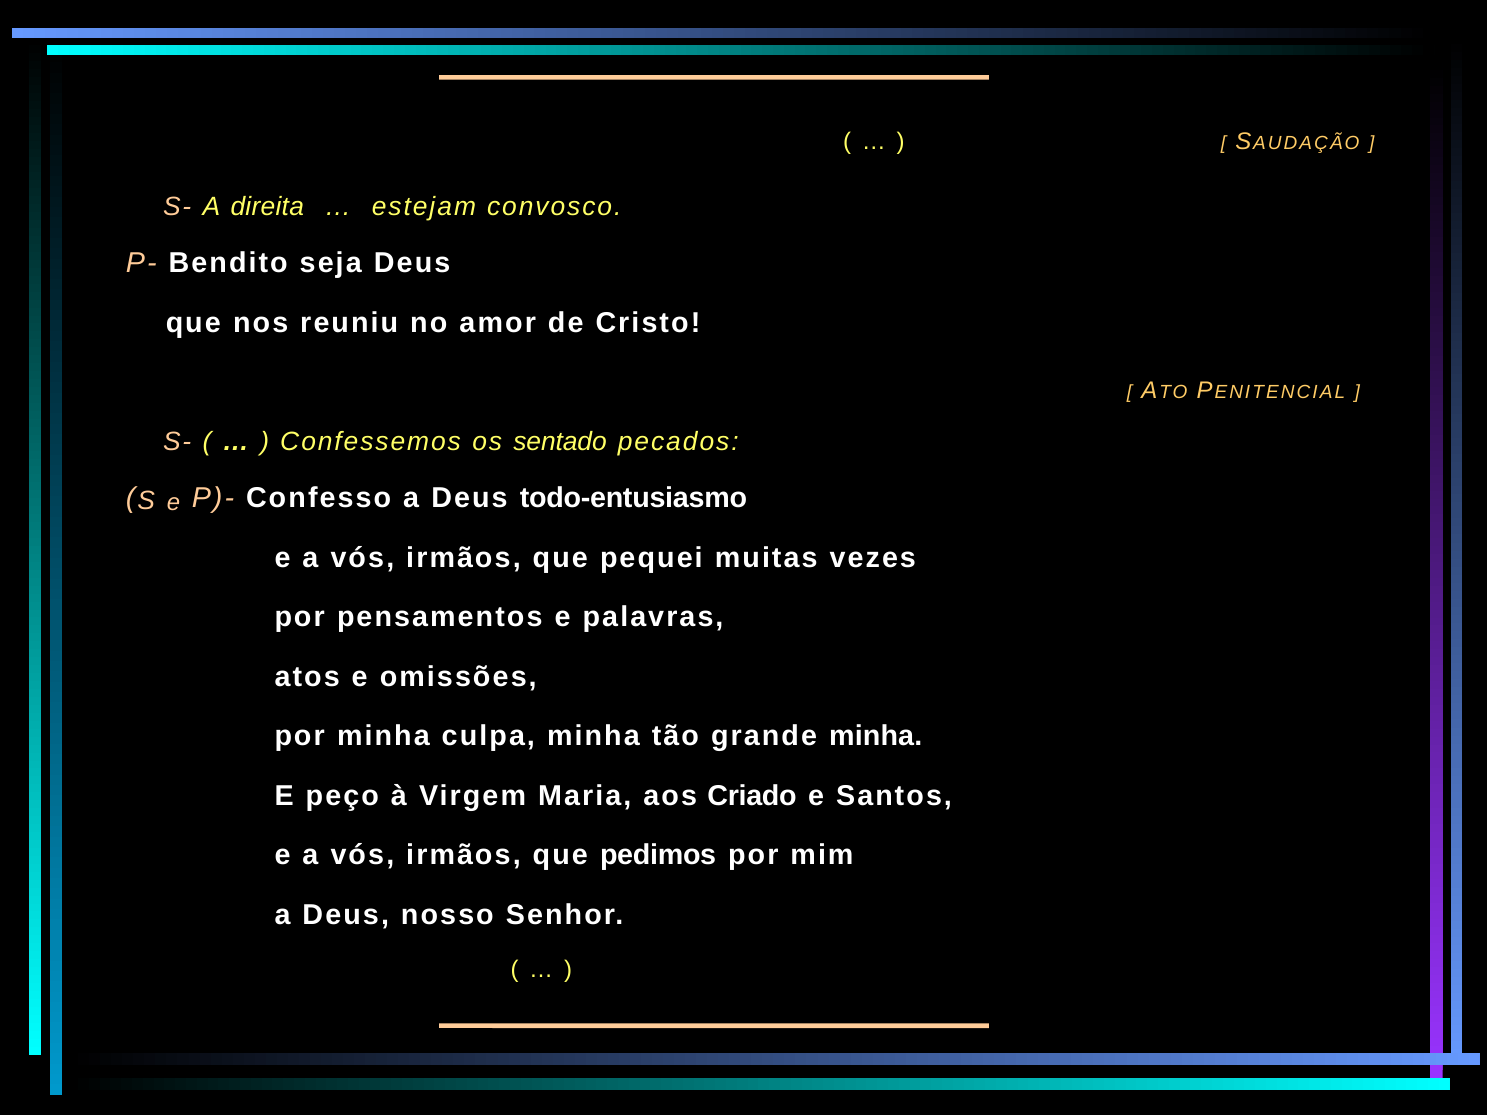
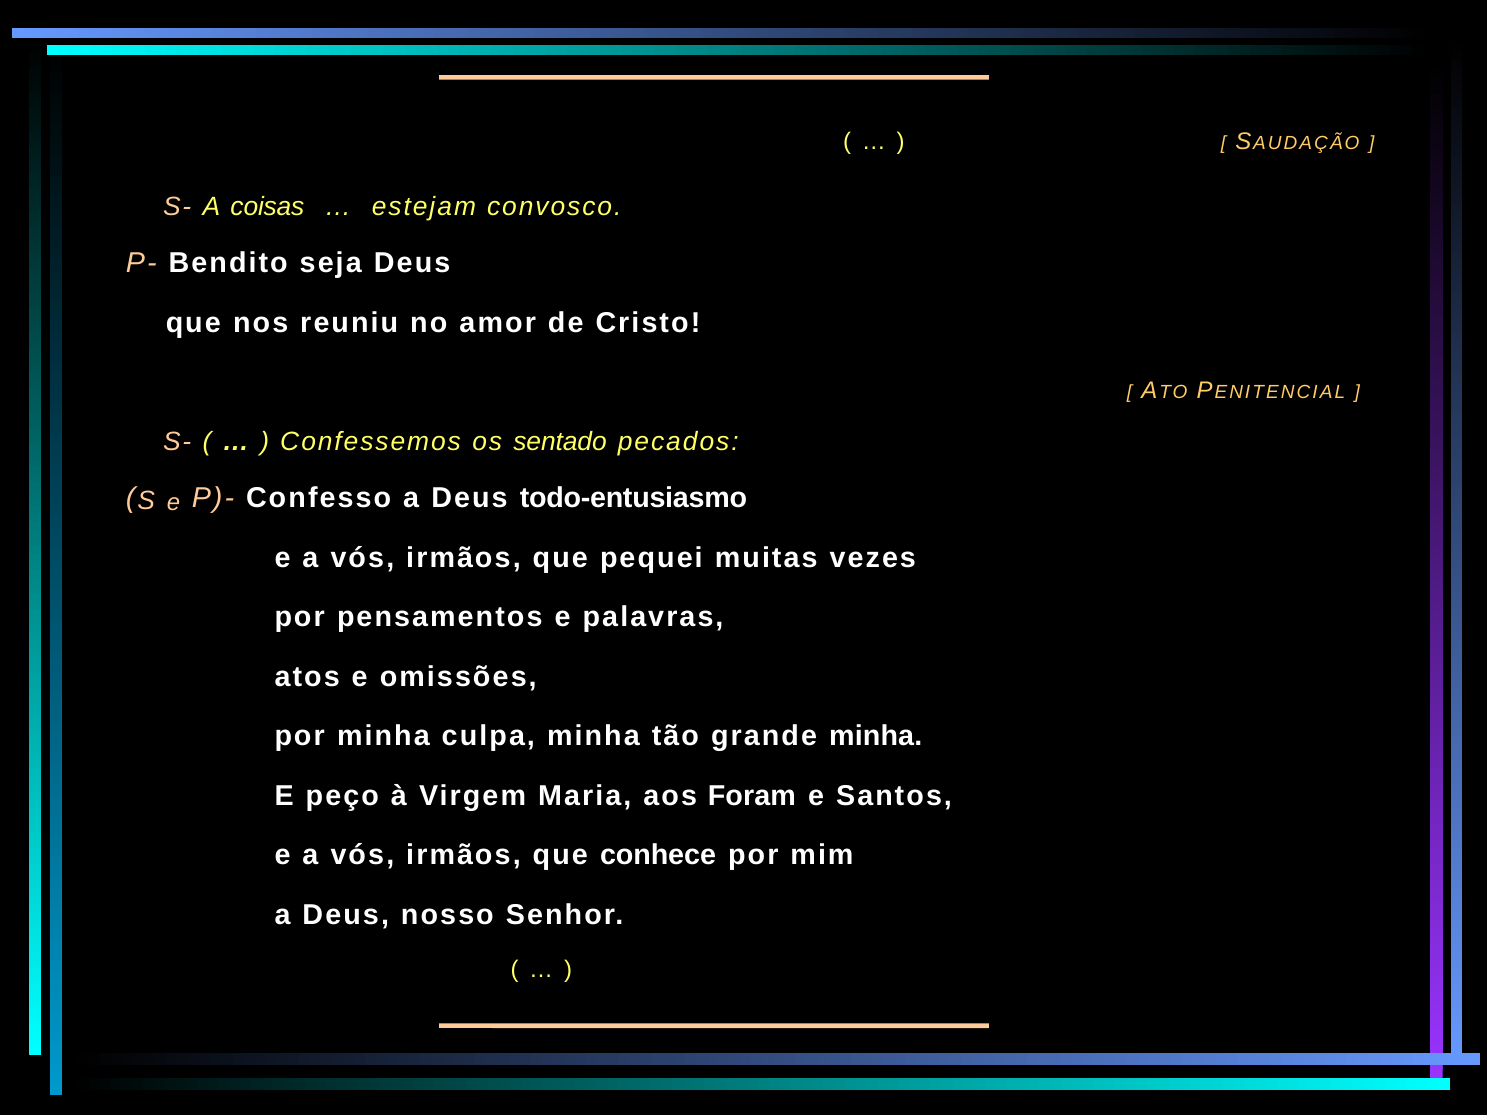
direita: direita -> coisas
Criado: Criado -> Foram
pedimos: pedimos -> conhece
